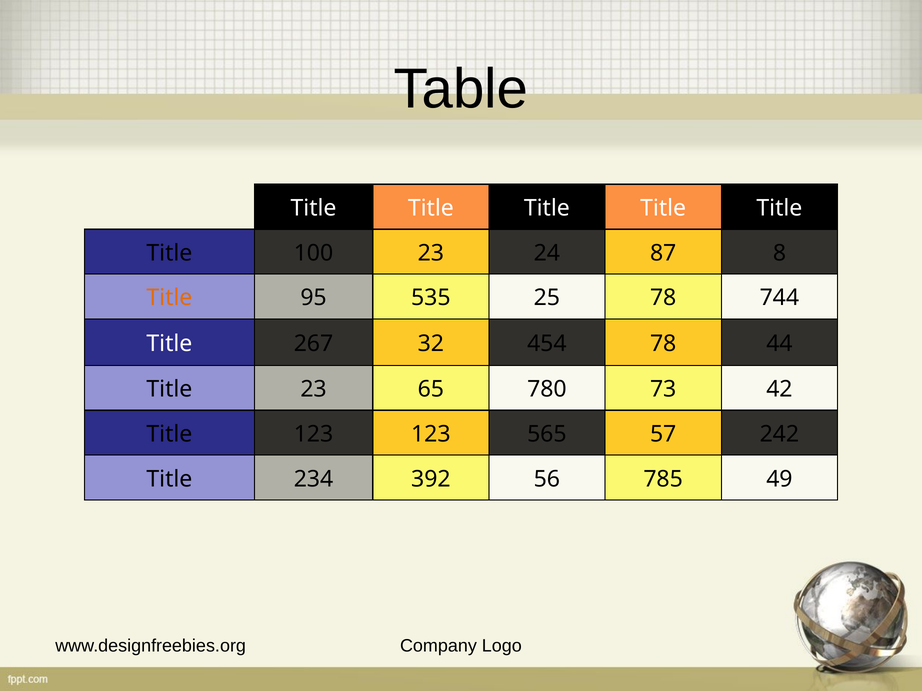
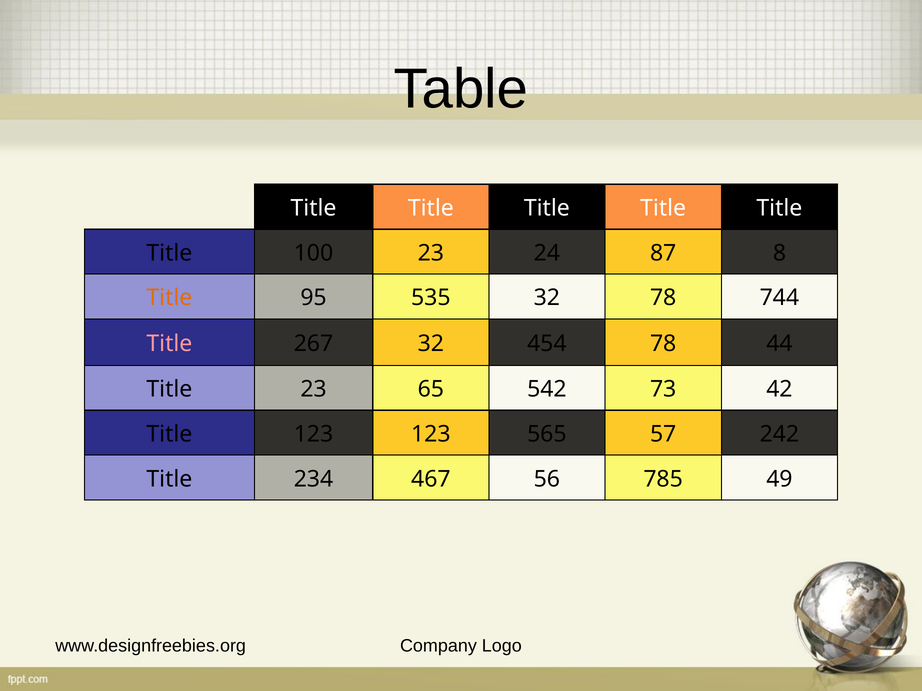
535 25: 25 -> 32
Title at (169, 344) colour: white -> pink
780: 780 -> 542
392: 392 -> 467
